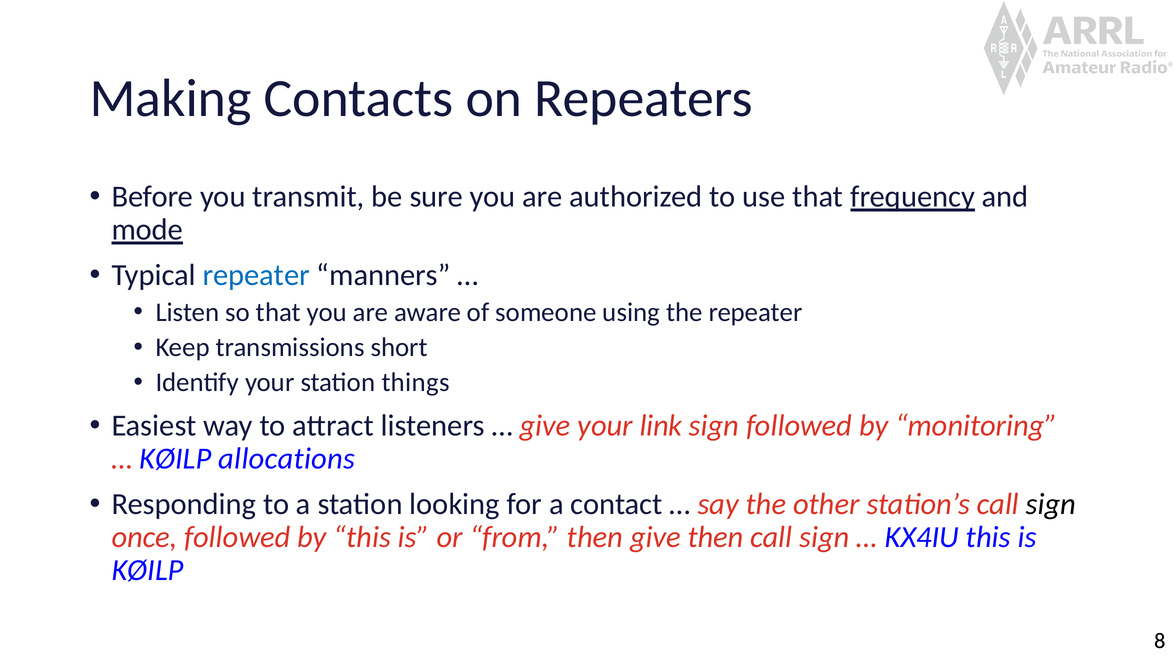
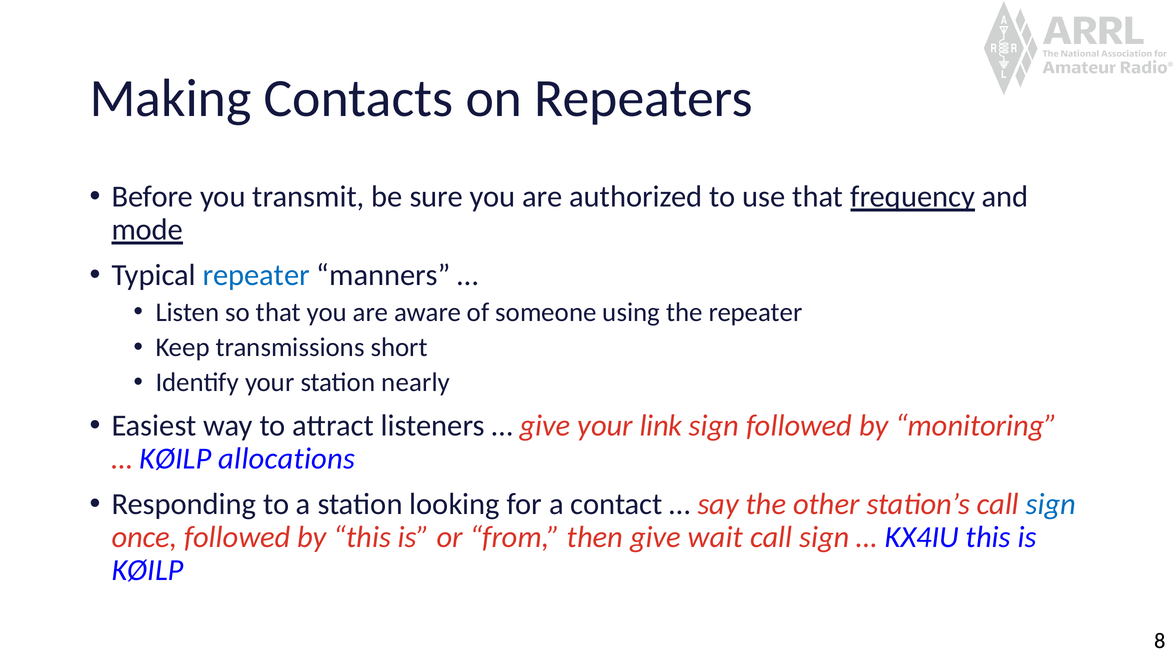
things: things -> nearly
sign at (1051, 504) colour: black -> blue
give then: then -> wait
